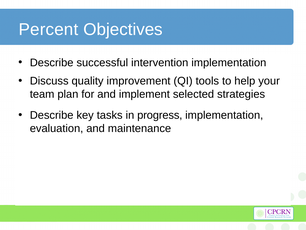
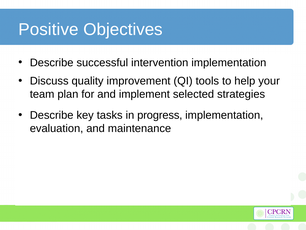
Percent: Percent -> Positive
